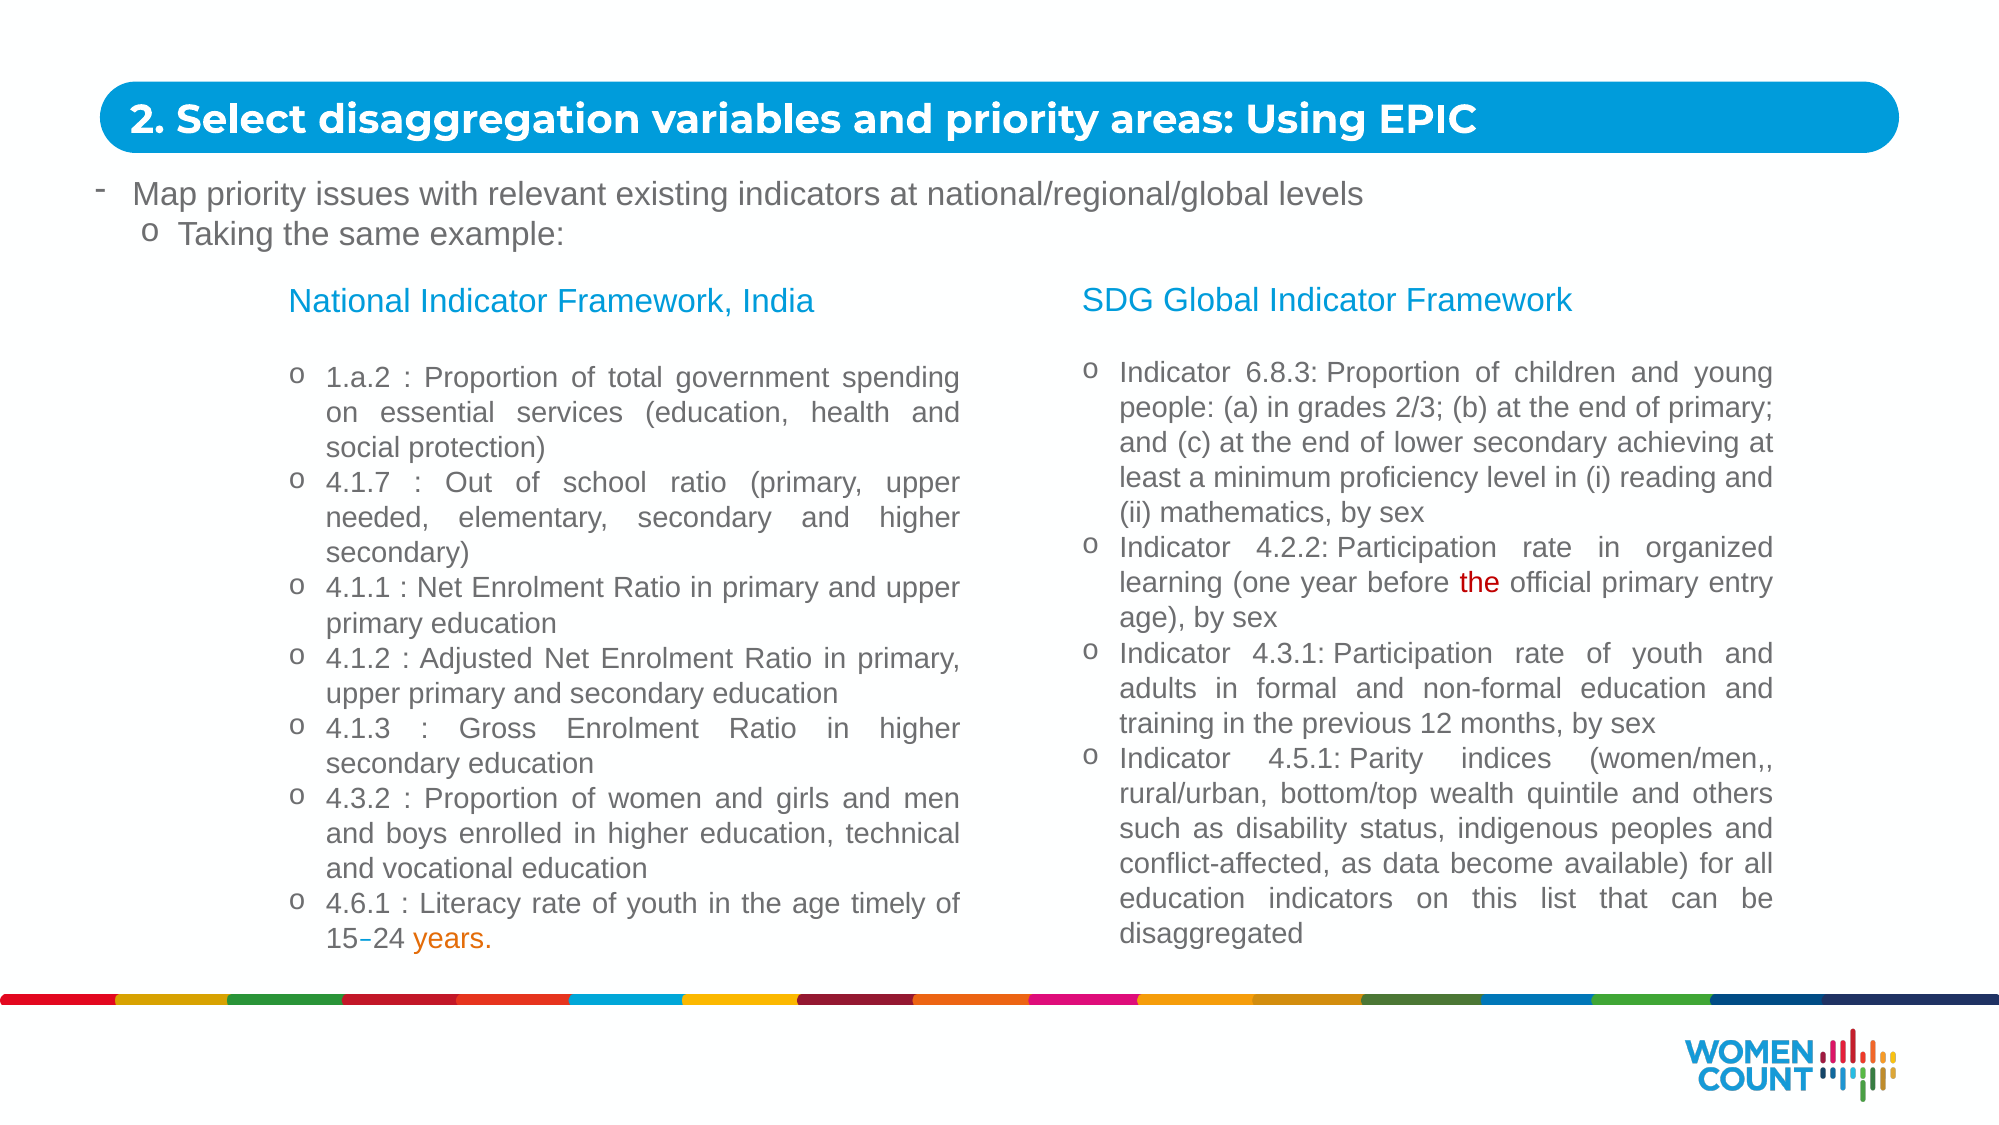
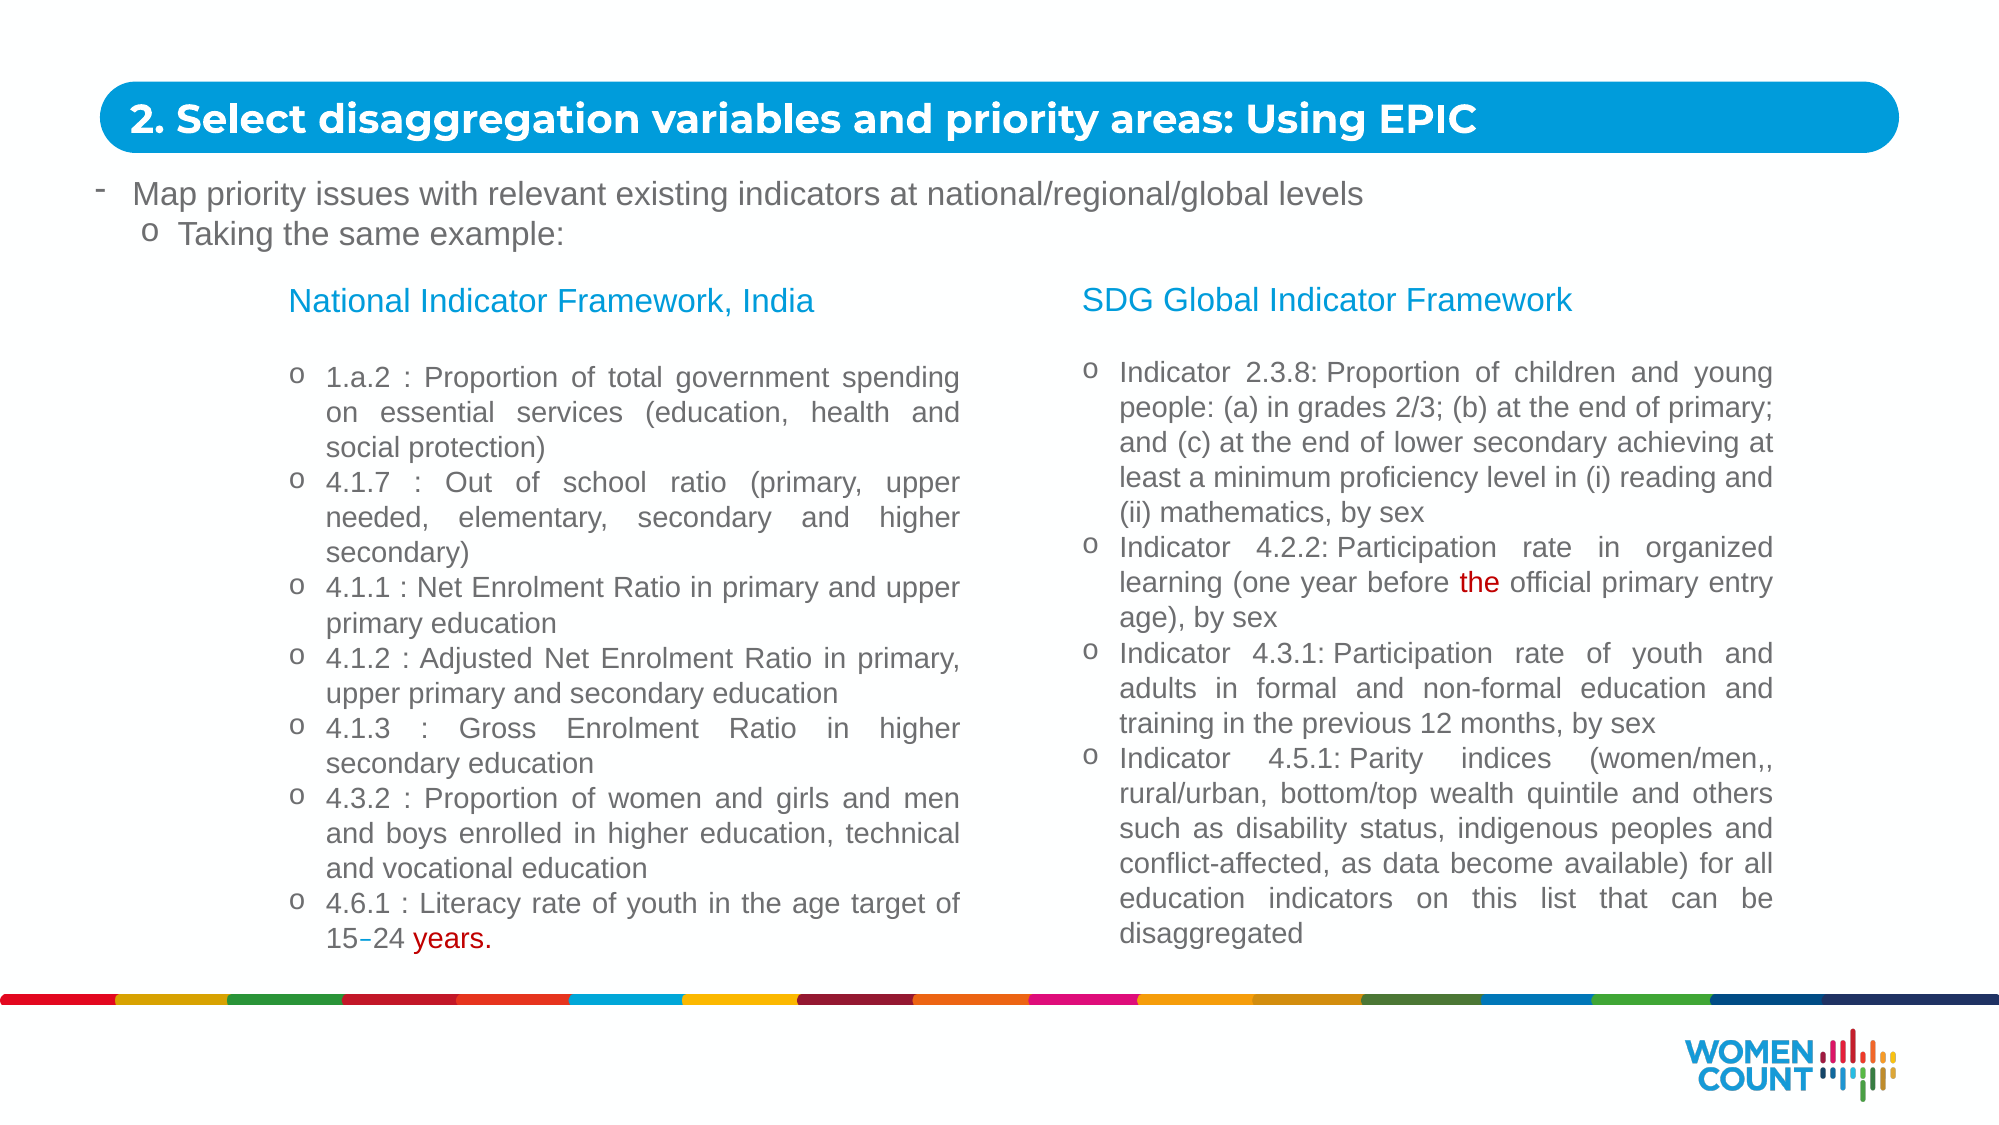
6.8.3: 6.8.3 -> 2.3.8
timely: timely -> target
years colour: orange -> red
